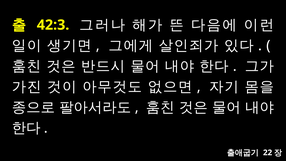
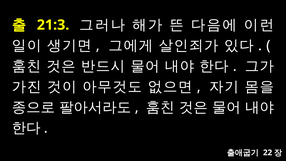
42:3: 42:3 -> 21:3
